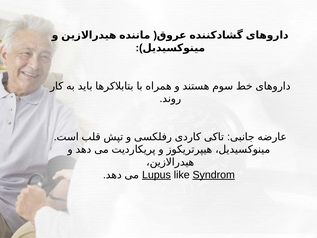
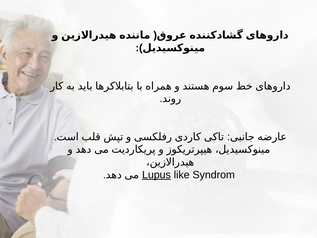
Syndrom underline: present -> none
